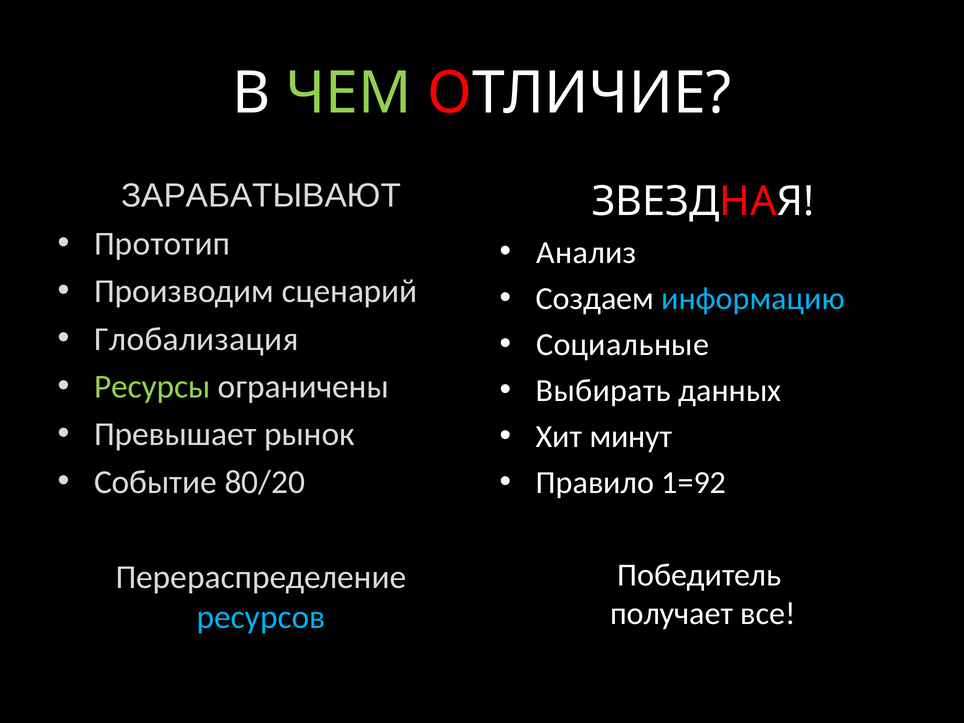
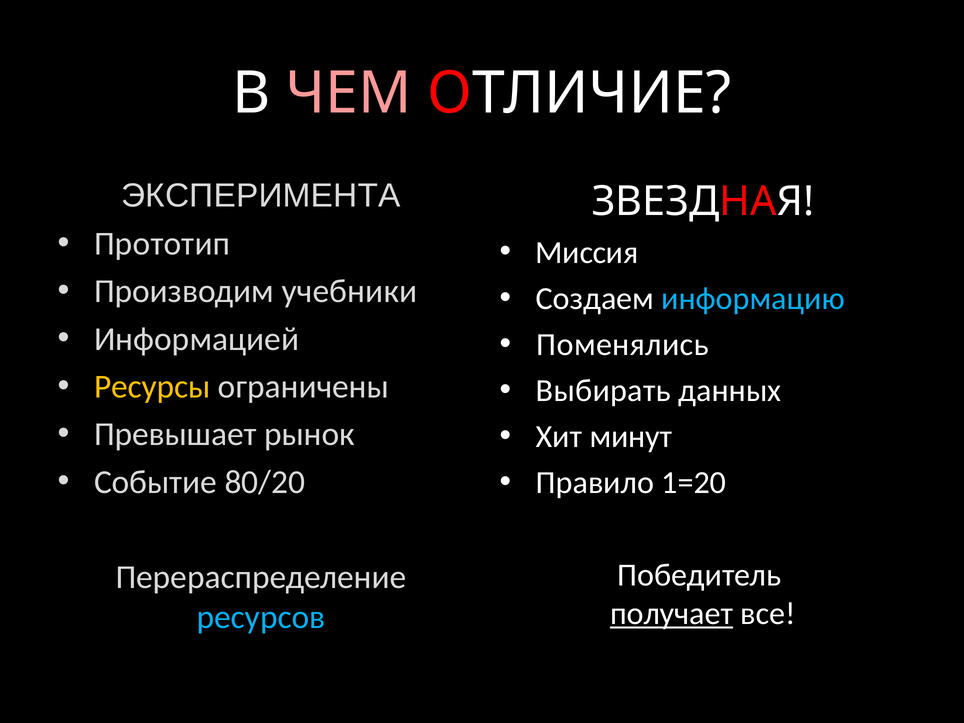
ЧЕМ colour: light green -> pink
ЗАРАБАТЫВАЮТ: ЗАРАБАТЫВАЮТ -> ЭКСПЕРИМЕНТА
Анализ: Анализ -> Миссия
сценарий: сценарий -> учебники
Глобализация: Глобализация -> Информацией
Социальные: Социальные -> Поменялись
Ресурсы colour: light green -> yellow
1=92: 1=92 -> 1=20
получает underline: none -> present
